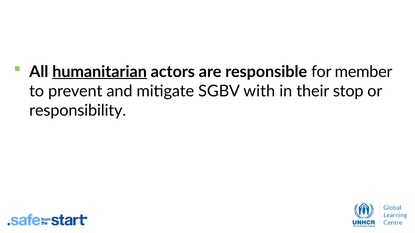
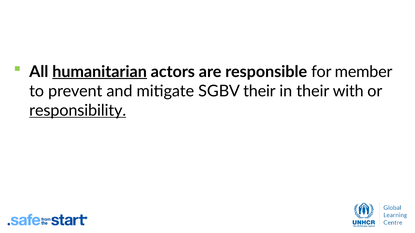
SGBV with: with -> their
stop: stop -> with
responsibility underline: none -> present
